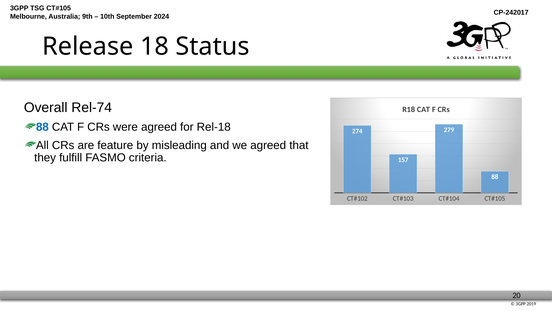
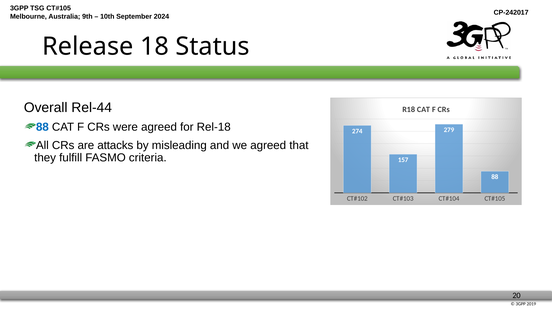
Rel-74: Rel-74 -> Rel-44
feature: feature -> attacks
